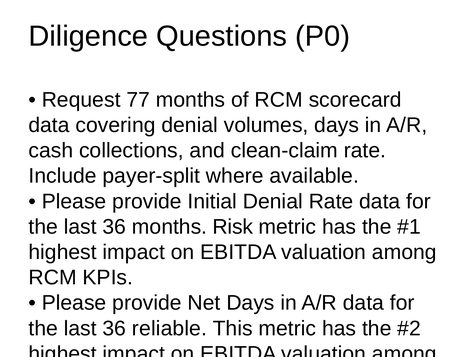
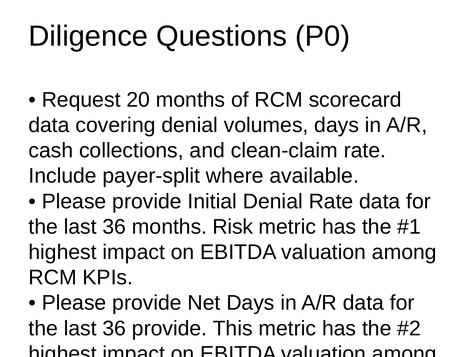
77: 77 -> 20
36 reliable: reliable -> provide
